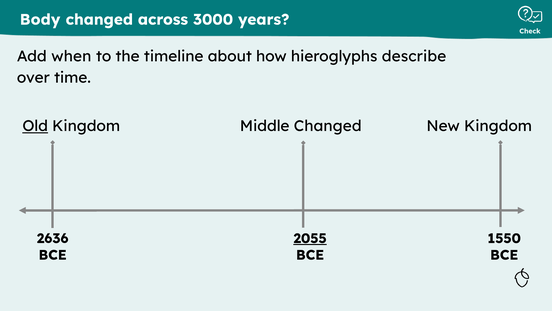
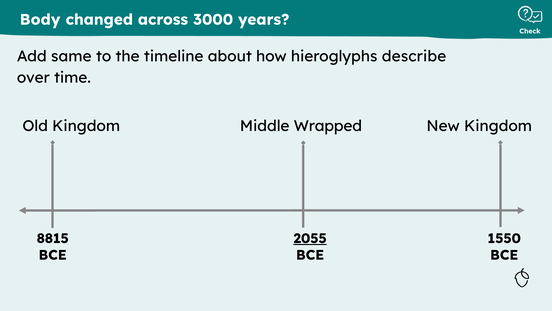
when: when -> same
Old underline: present -> none
Middle Changed: Changed -> Wrapped
2636: 2636 -> 8815
